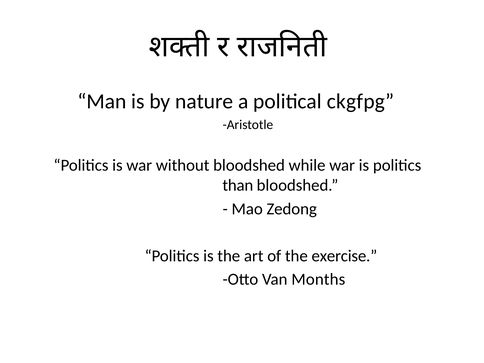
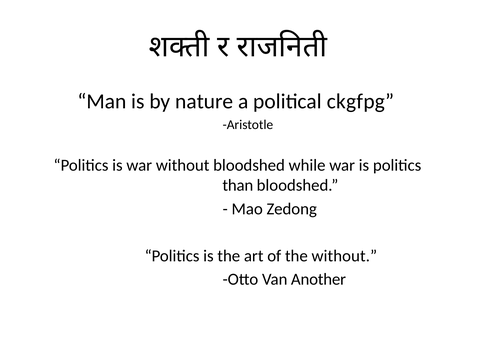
the exercise: exercise -> without
Months: Months -> Another
